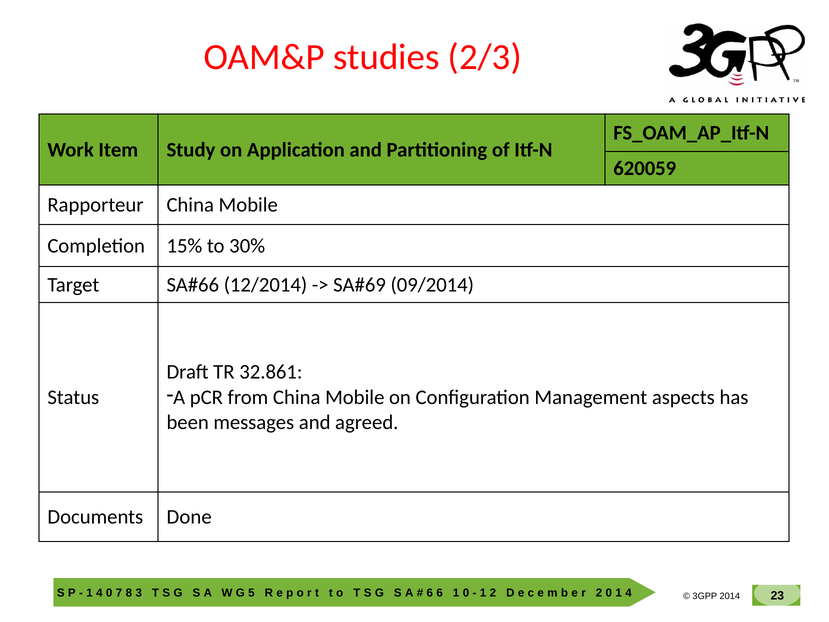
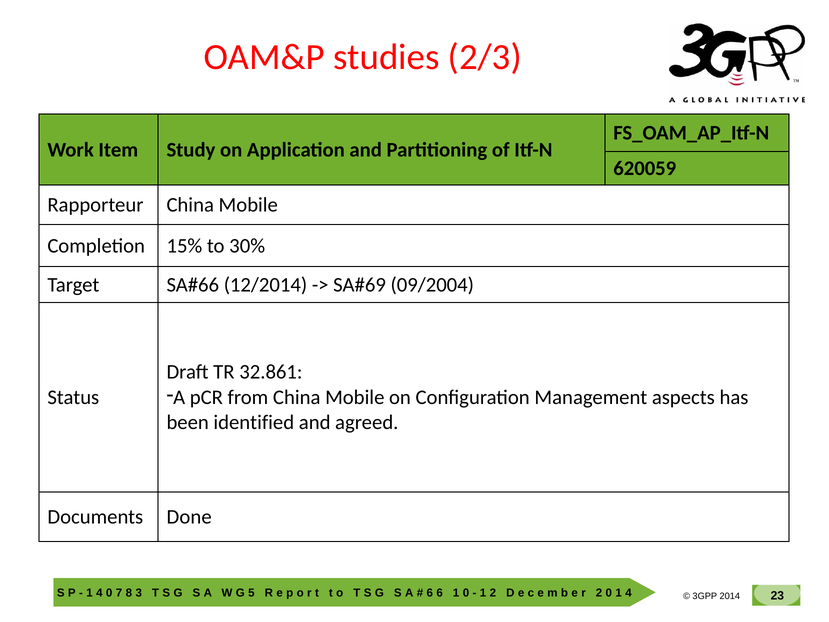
09/2014: 09/2014 -> 09/2004
messages: messages -> identified
